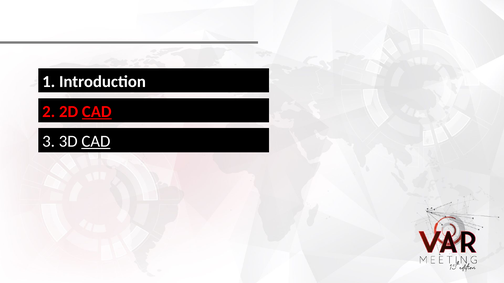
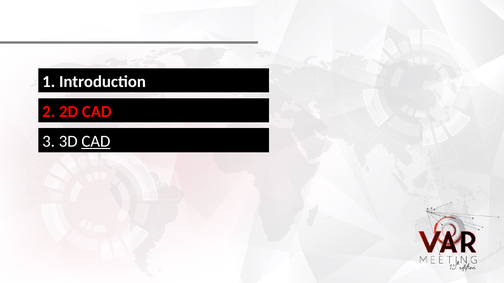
CAD at (97, 112) underline: present -> none
